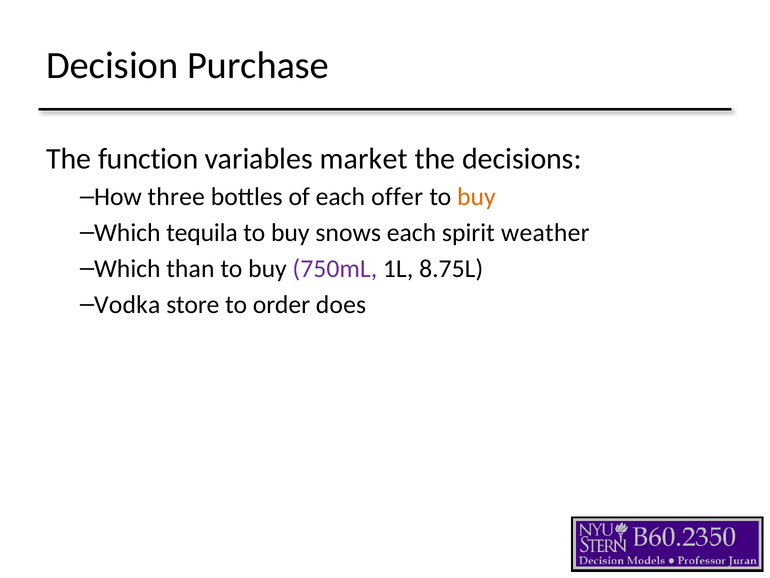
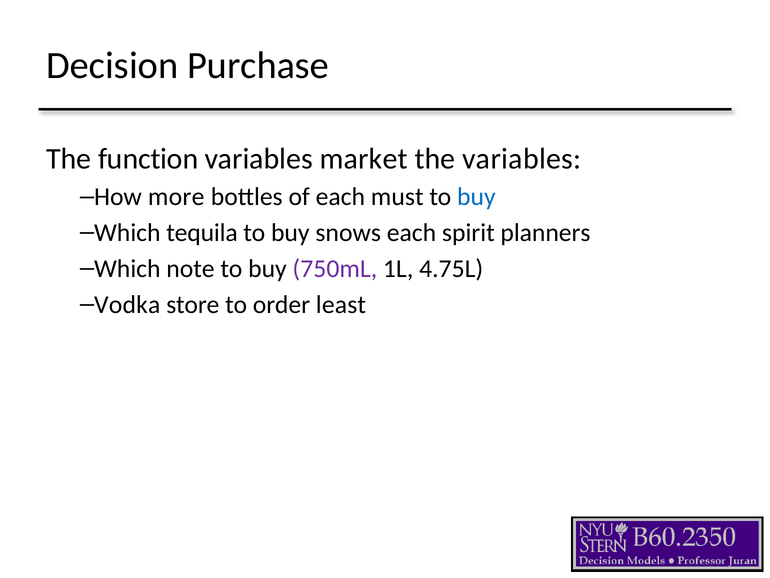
the decisions: decisions -> variables
three: three -> more
offer: offer -> must
buy at (476, 197) colour: orange -> blue
weather: weather -> planners
than: than -> note
8.75L: 8.75L -> 4.75L
does: does -> least
